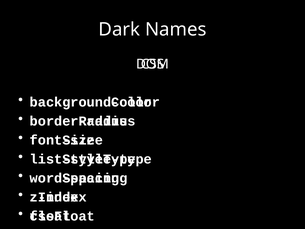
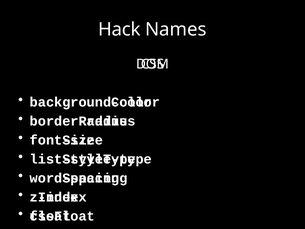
Dark: Dark -> Hack
